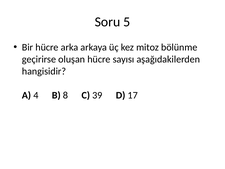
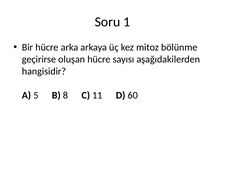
5: 5 -> 1
4: 4 -> 5
39: 39 -> 11
17: 17 -> 60
